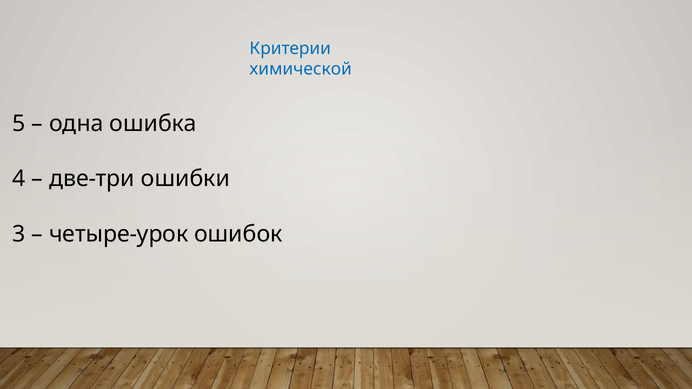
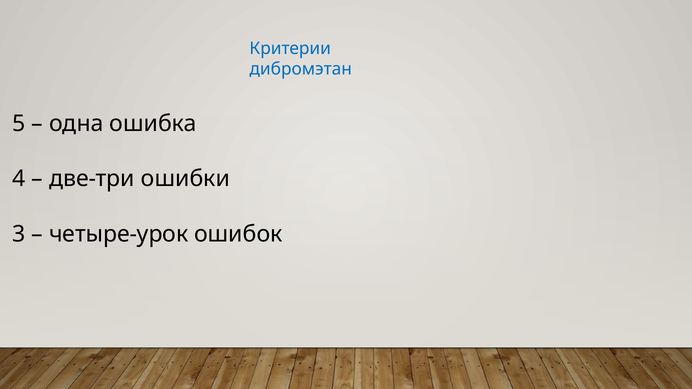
химической: химической -> дибромэтан
